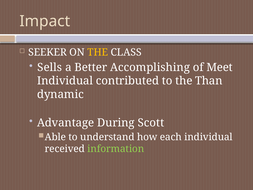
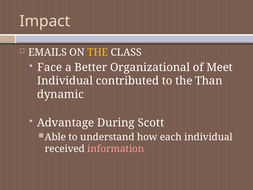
SEEKER: SEEKER -> EMAILS
Sells: Sells -> Face
Accomplishing: Accomplishing -> Organizational
information colour: light green -> pink
